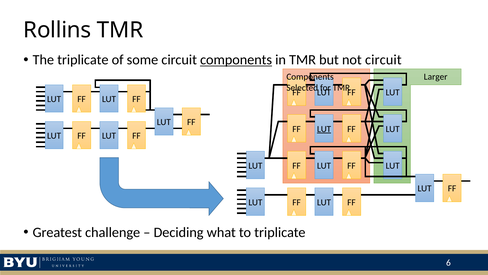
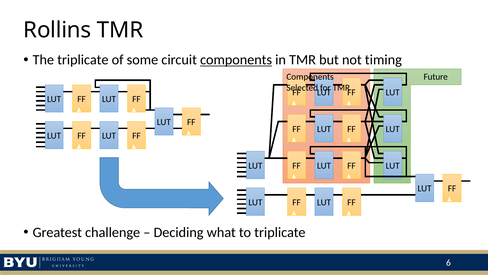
not circuit: circuit -> timing
Larger: Larger -> Future
LUT at (324, 129) underline: present -> none
